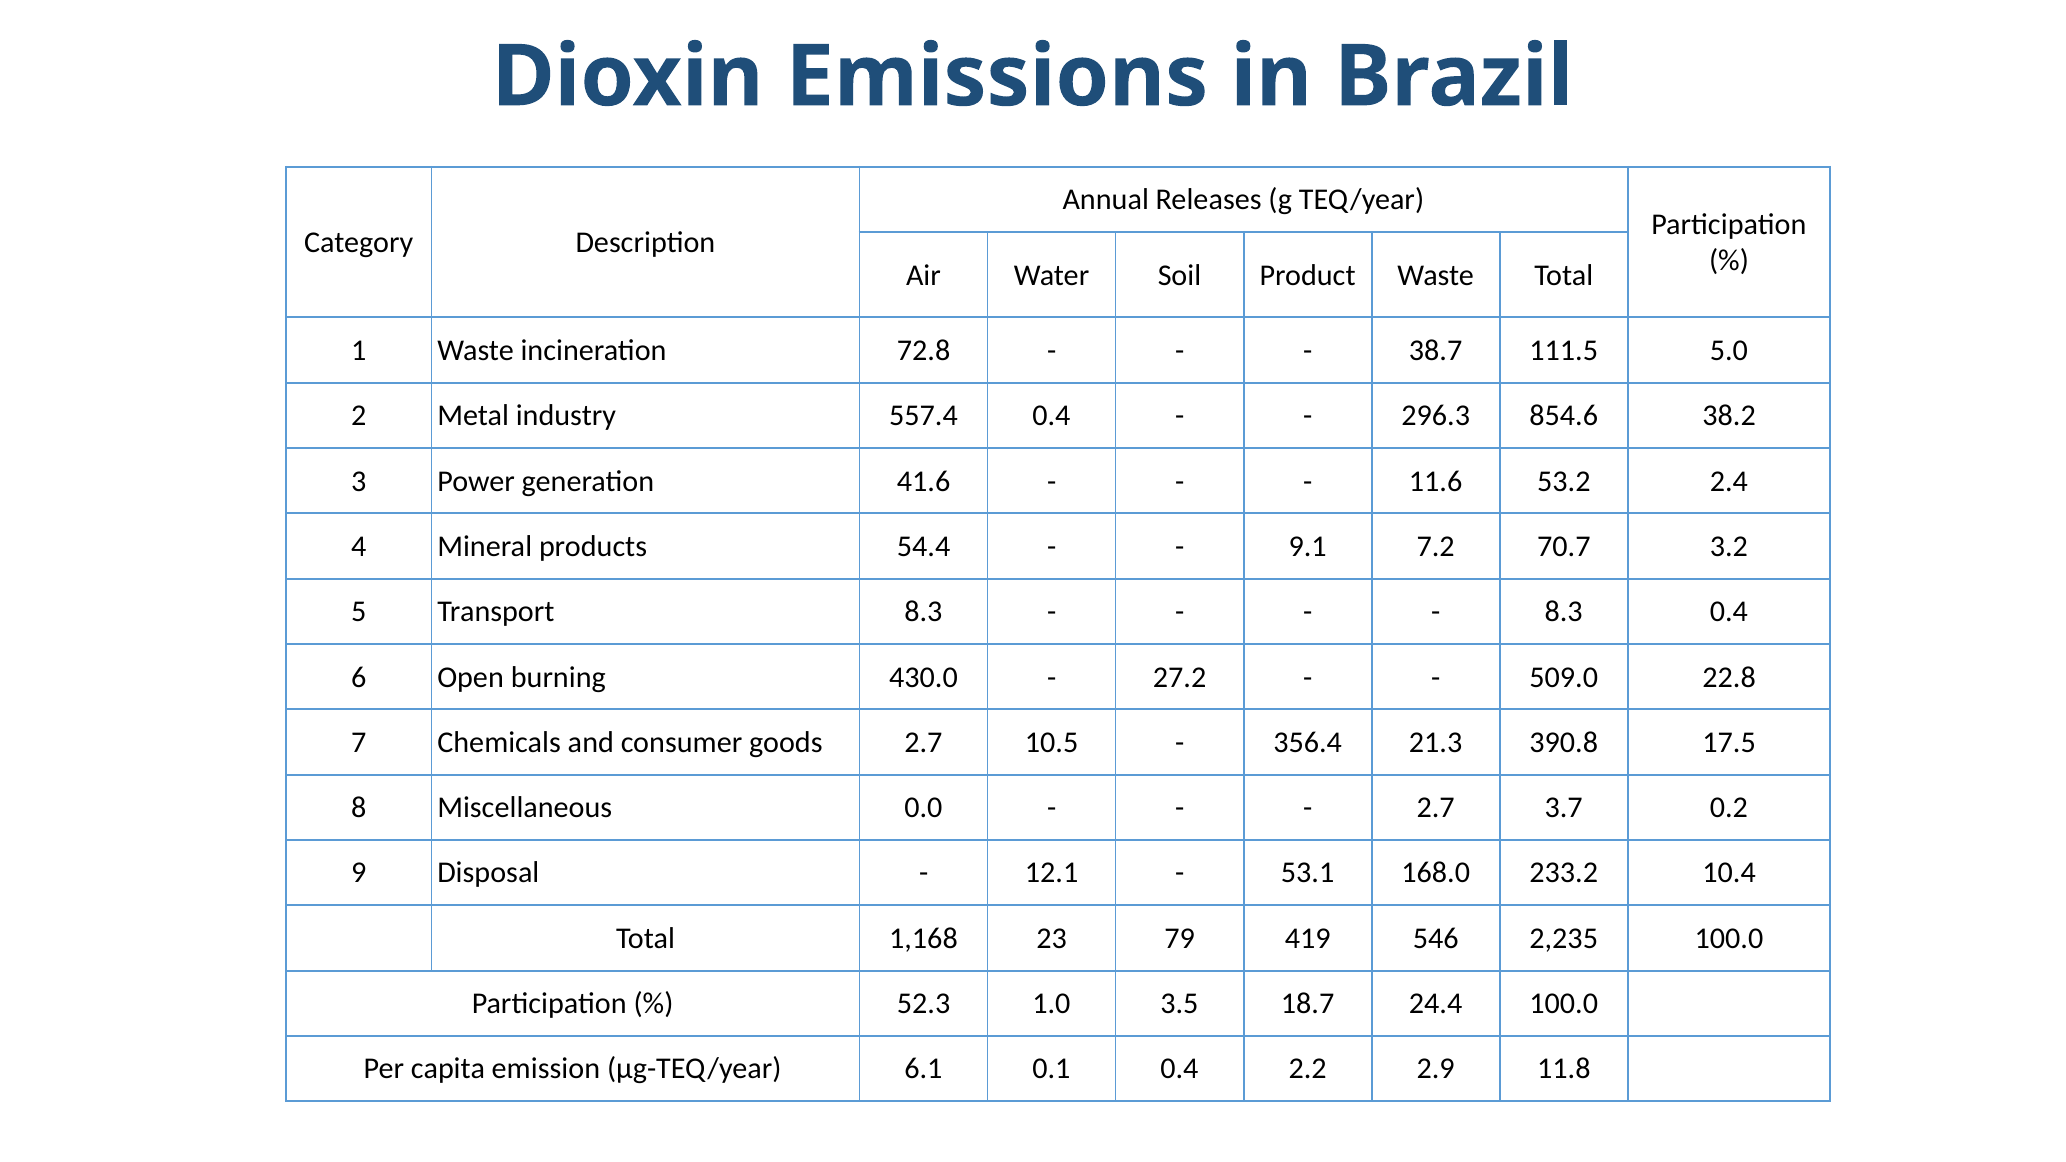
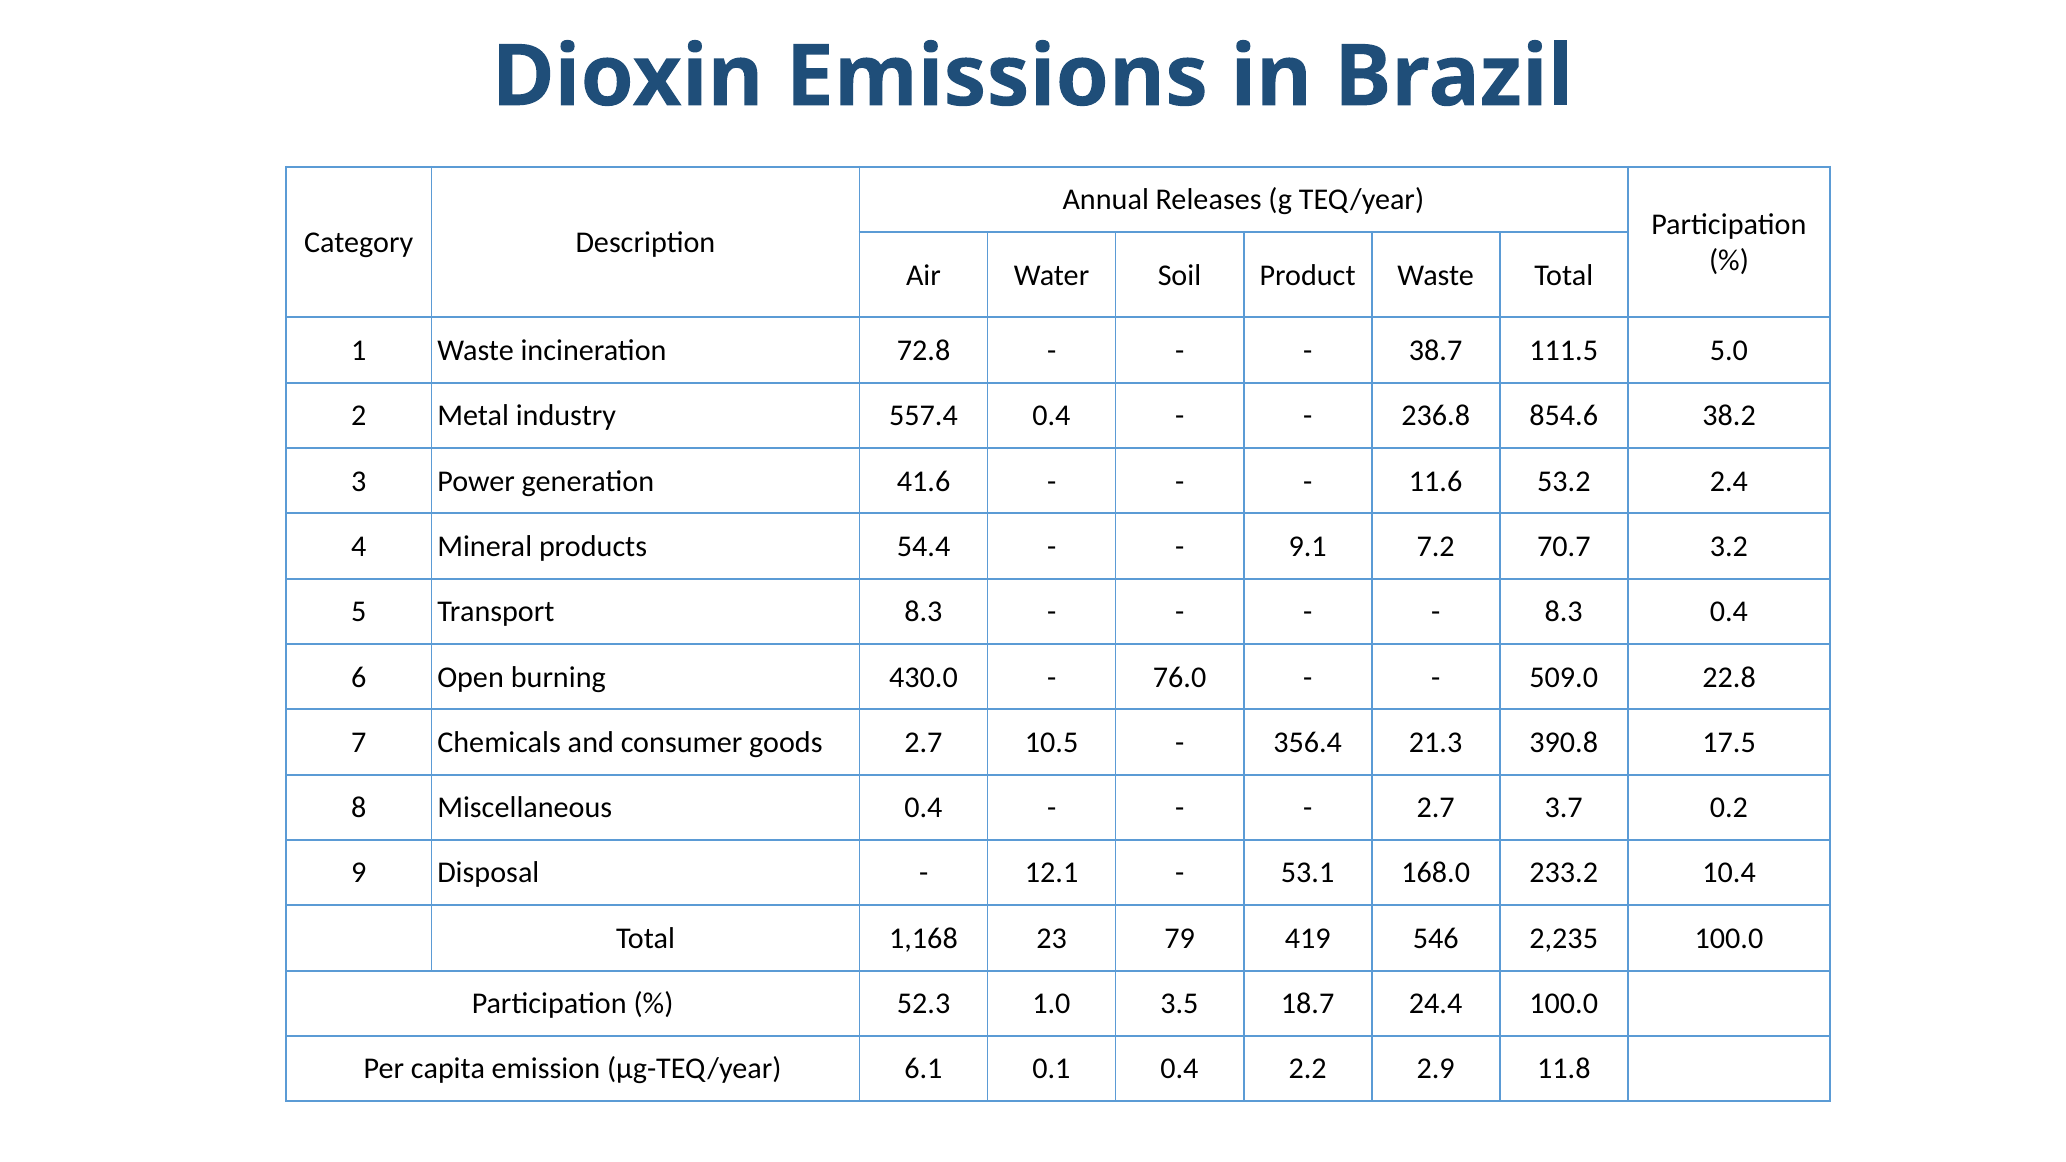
296.3: 296.3 -> 236.8
27.2: 27.2 -> 76.0
Miscellaneous 0.0: 0.0 -> 0.4
